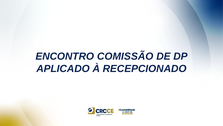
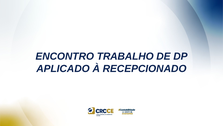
COMISSÃO: COMISSÃO -> TRABALHO
